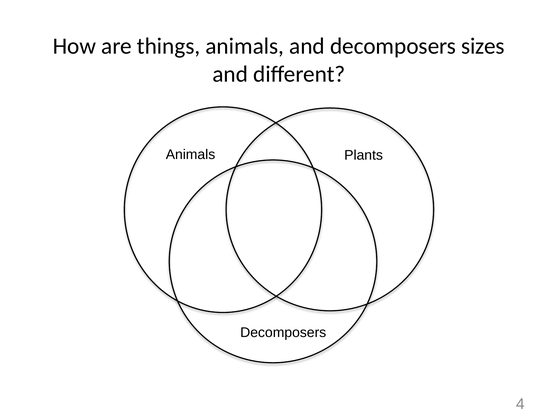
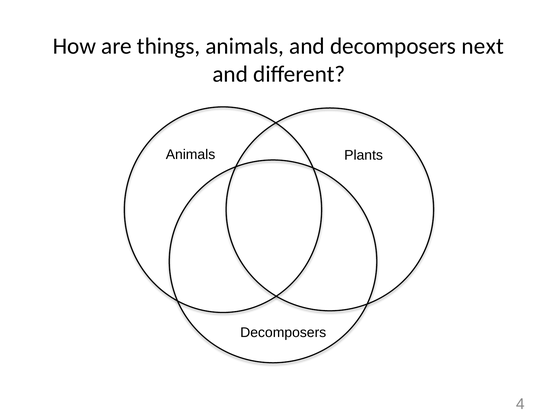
sizes: sizes -> next
